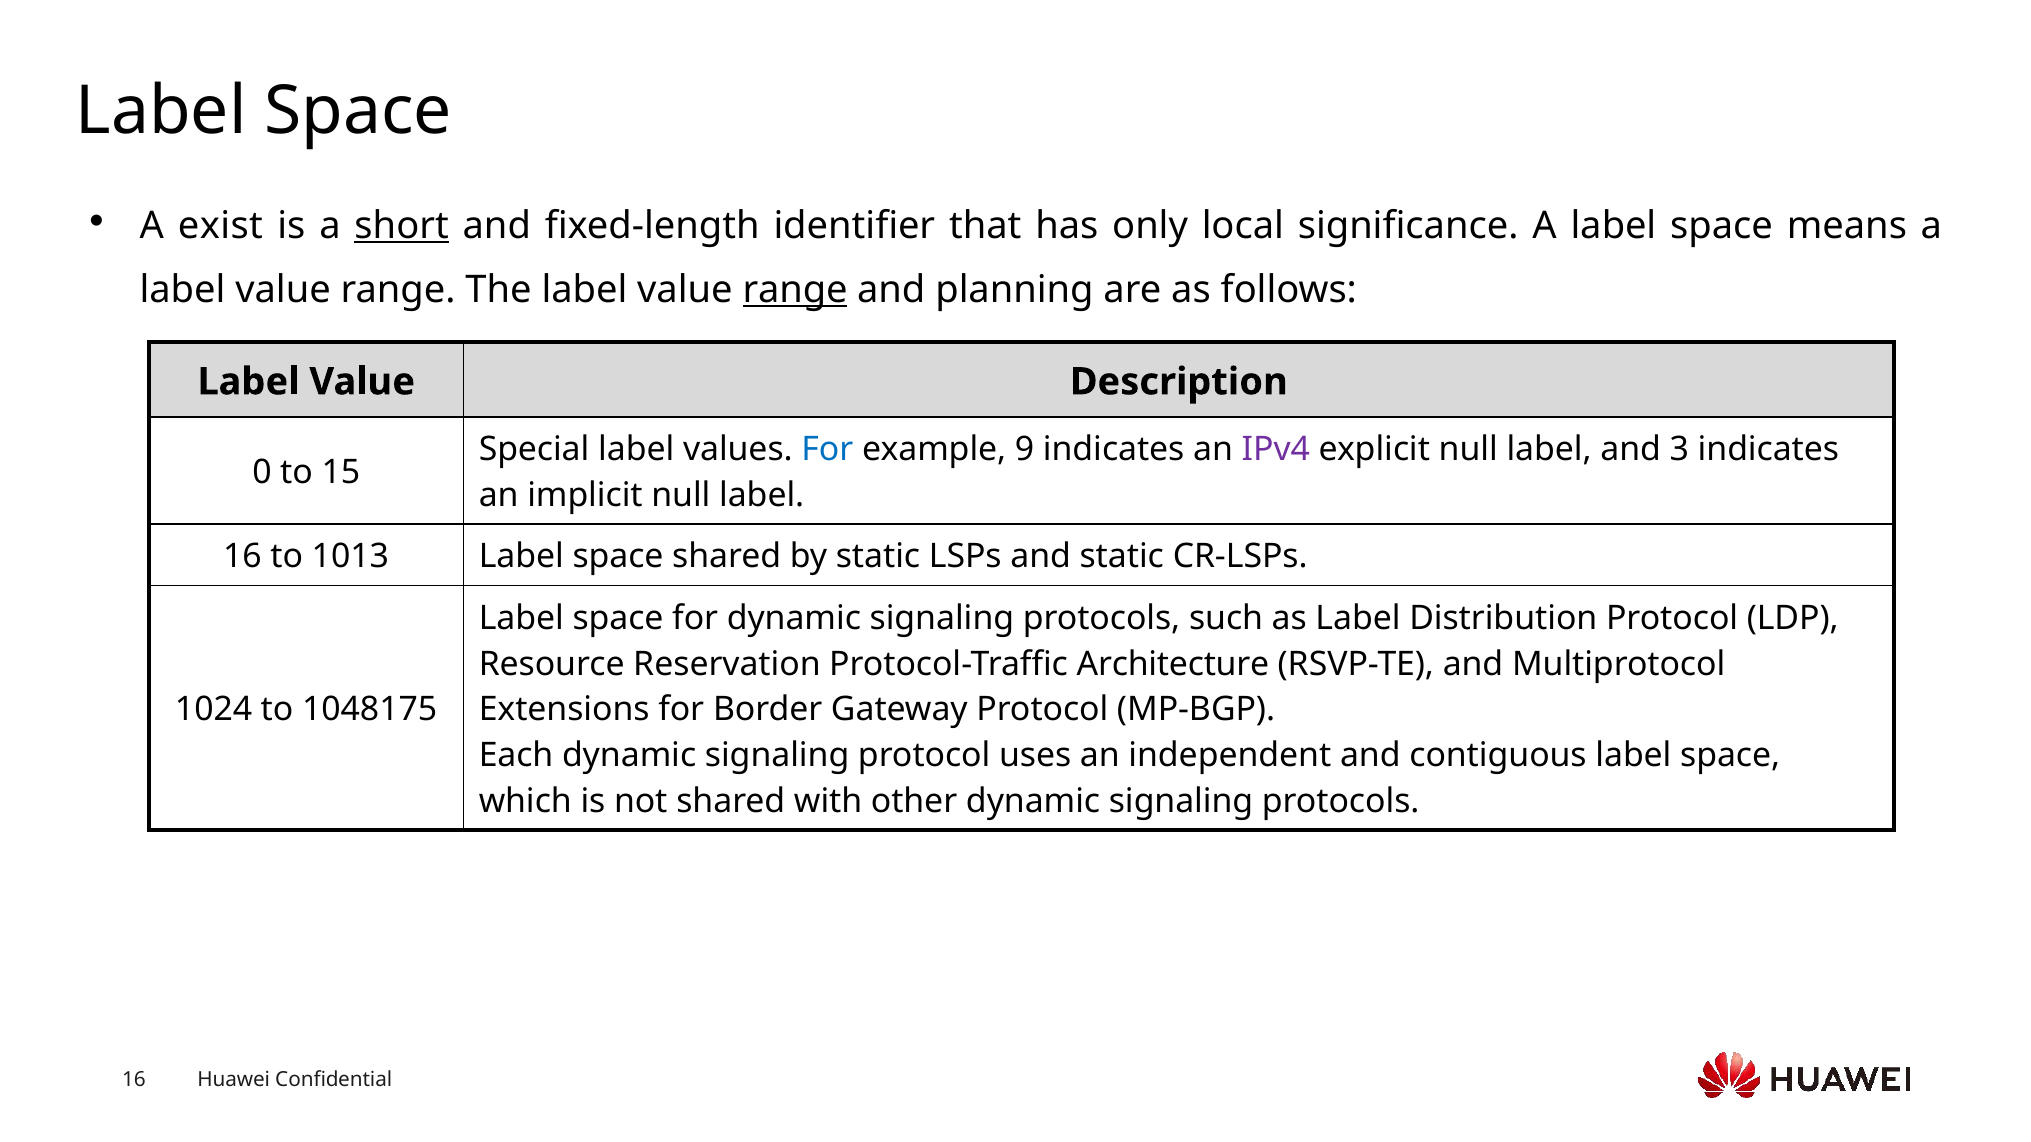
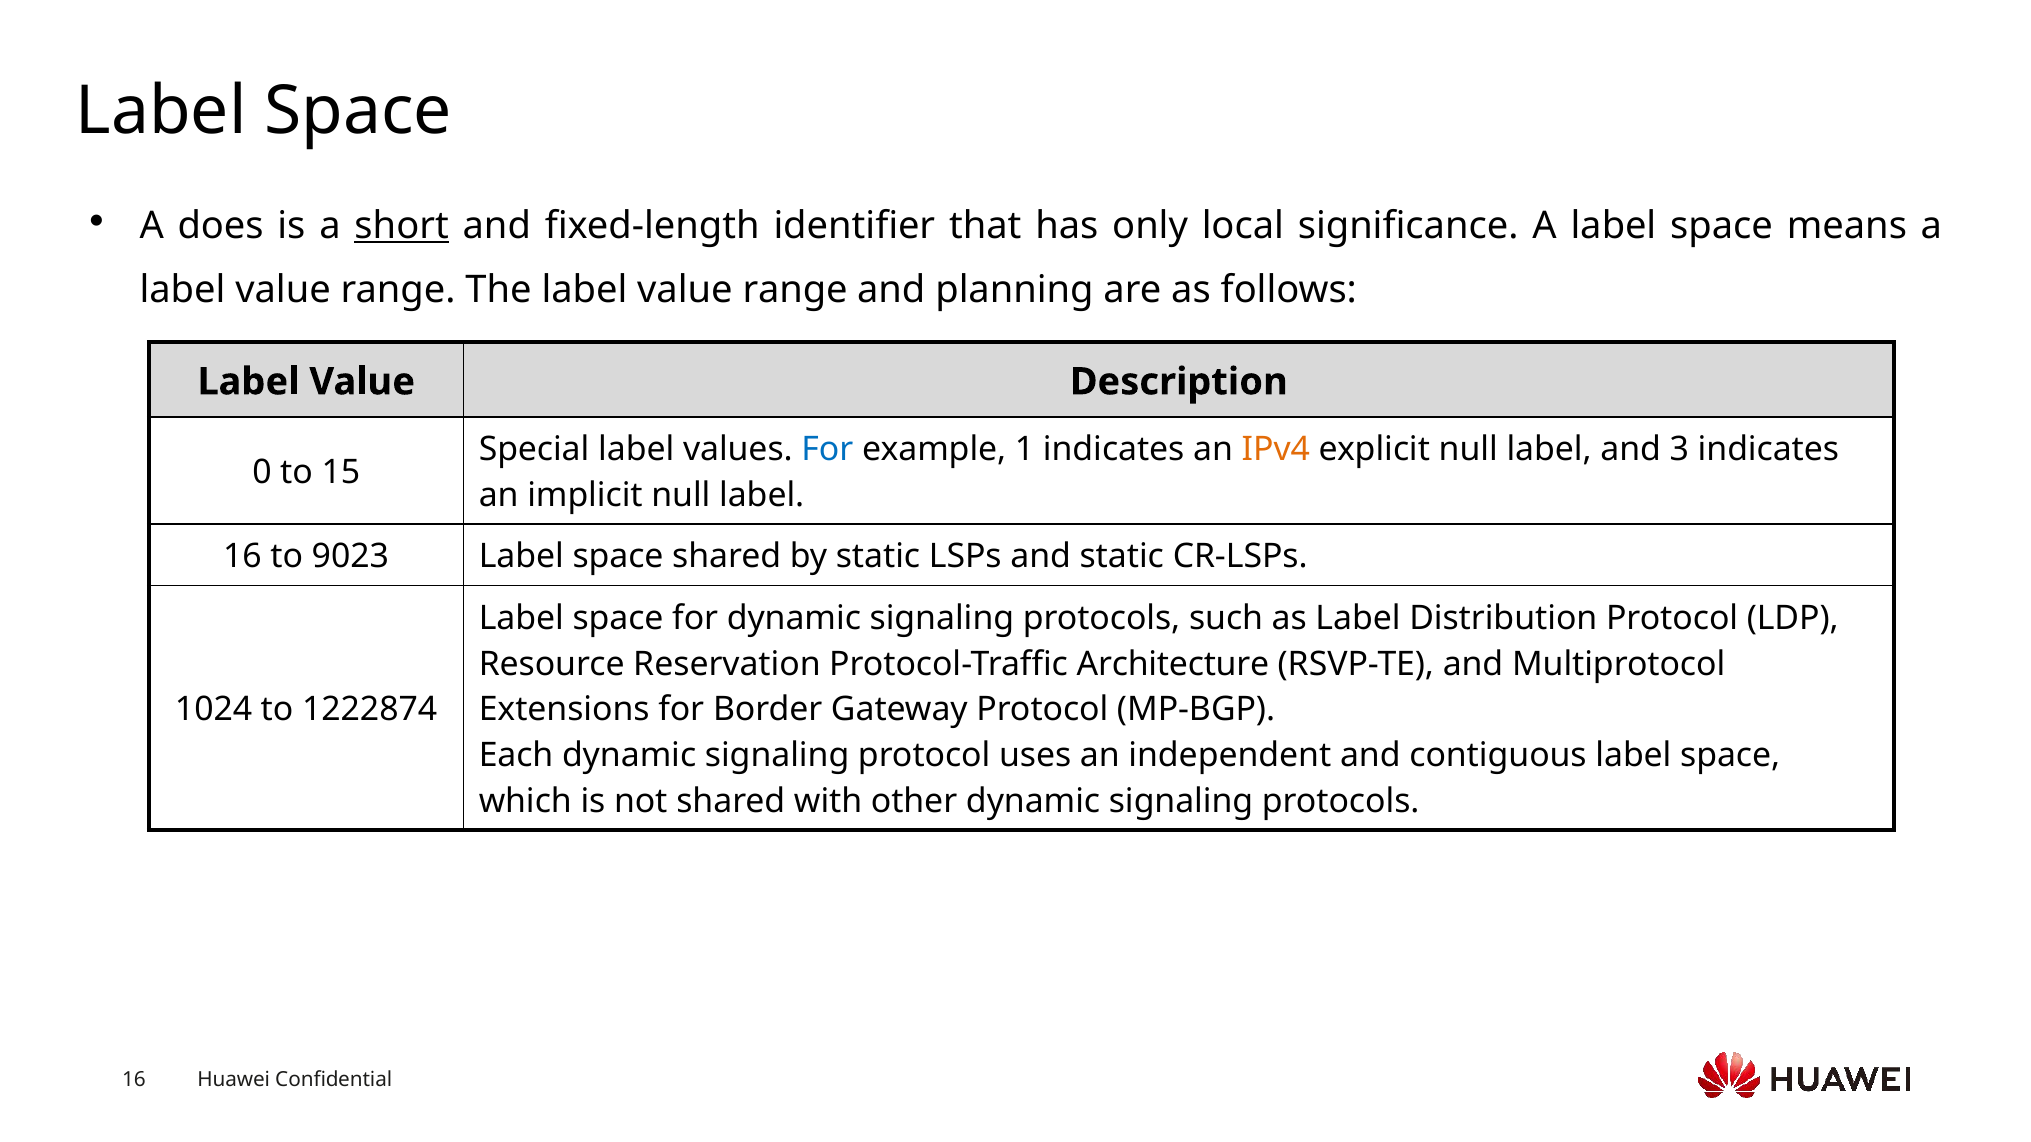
exist: exist -> does
range at (795, 290) underline: present -> none
9: 9 -> 1
IPv4 colour: purple -> orange
1013: 1013 -> 9023
1048175: 1048175 -> 1222874
